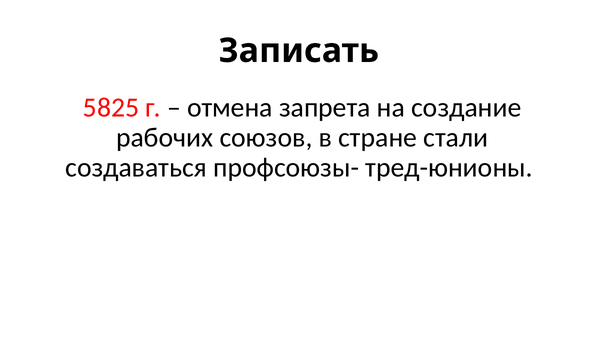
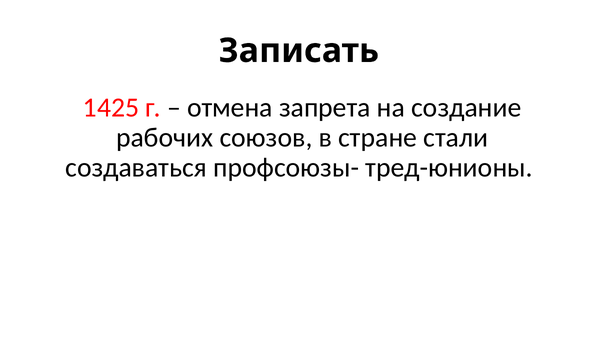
5825: 5825 -> 1425
